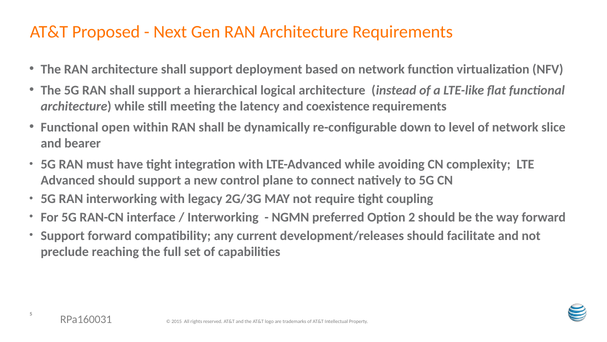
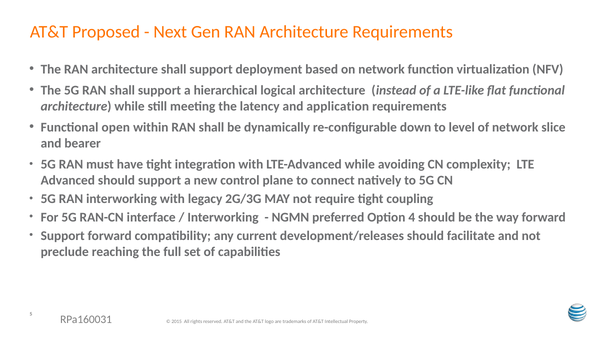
coexistence: coexistence -> application
2: 2 -> 4
